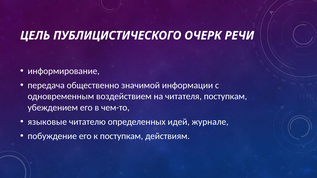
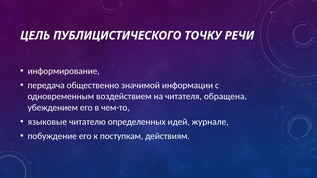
ОЧЕРК: ОЧЕРК -> ТОЧКУ
читателя поступкам: поступкам -> обращена
